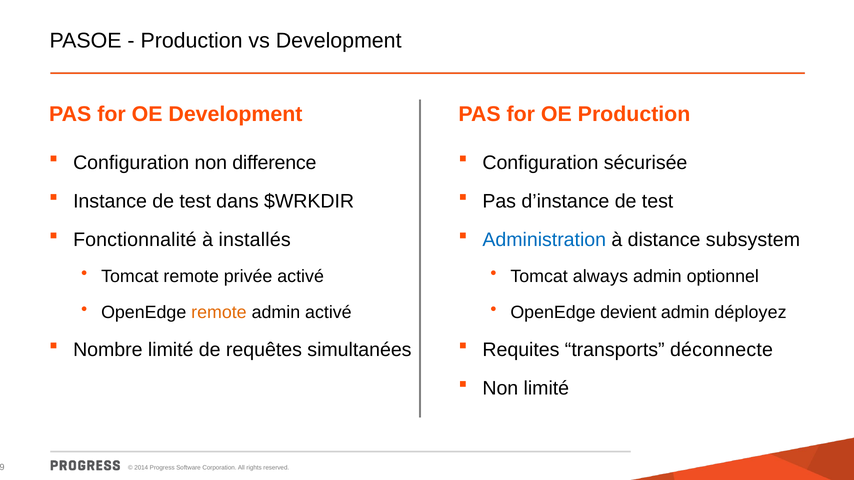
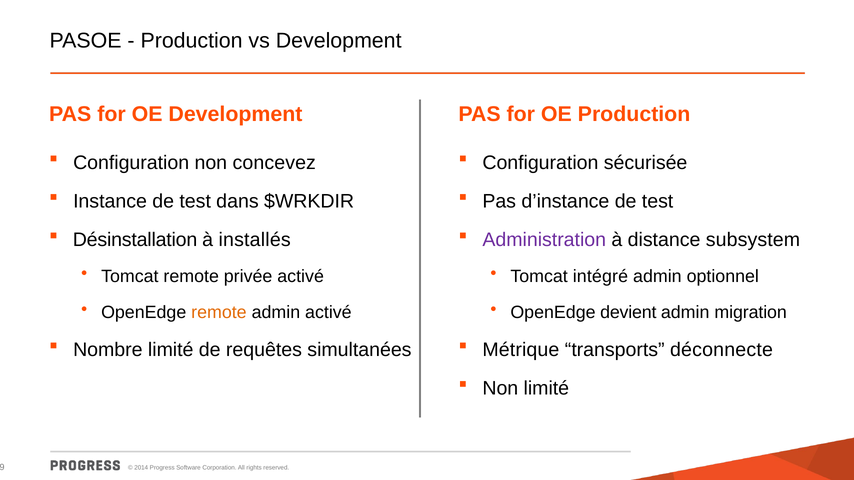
difference: difference -> concevez
Fonctionnalité: Fonctionnalité -> Désinstallation
Administration colour: blue -> purple
always: always -> intégré
déployez: déployez -> migration
Requites: Requites -> Métrique
